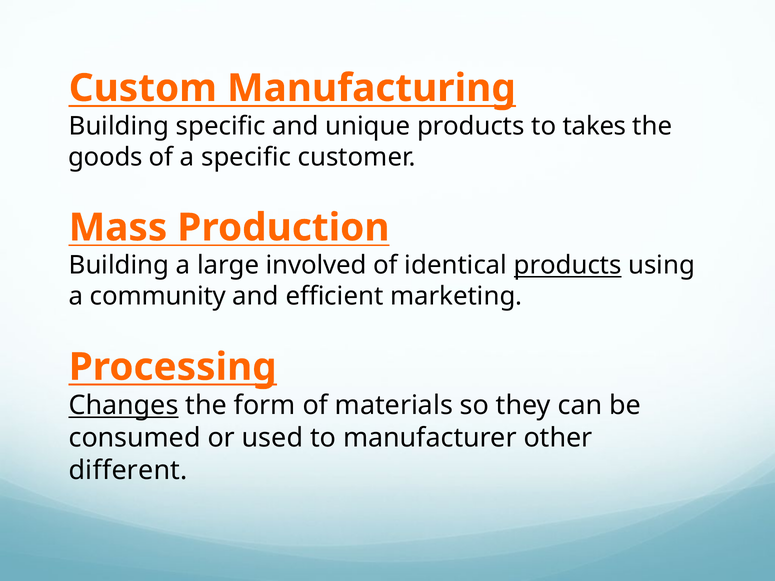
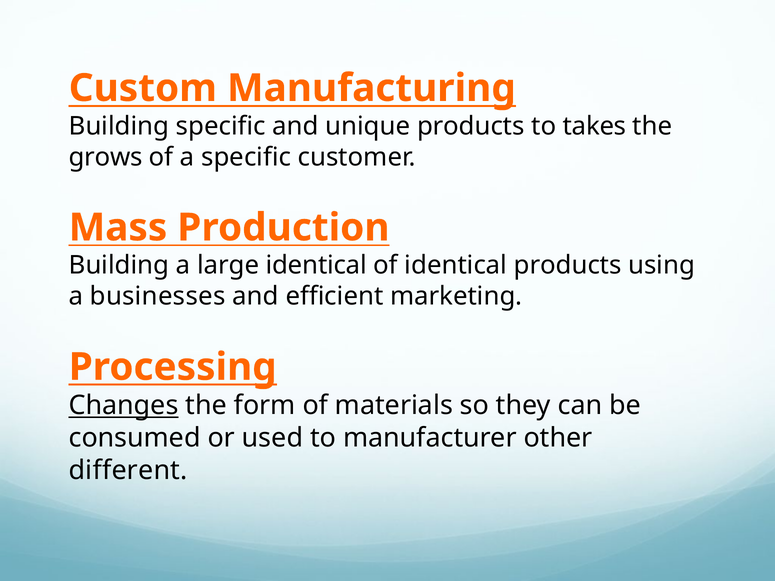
goods: goods -> grows
large involved: involved -> identical
products at (568, 266) underline: present -> none
community: community -> businesses
